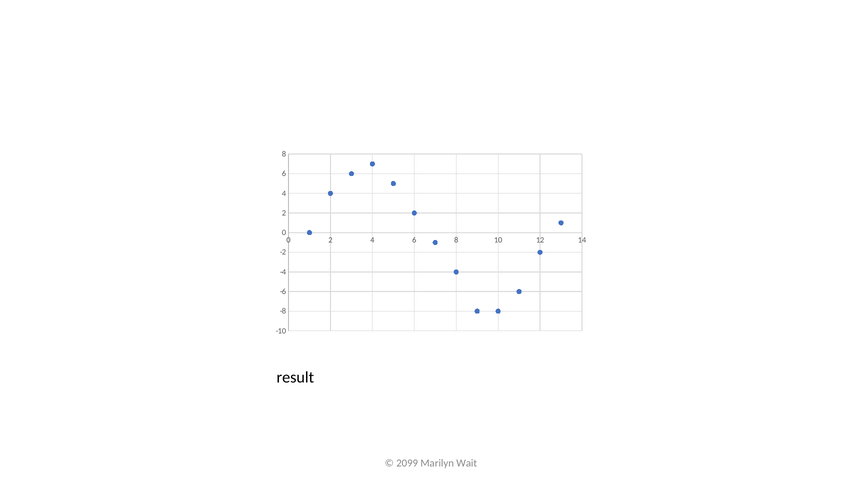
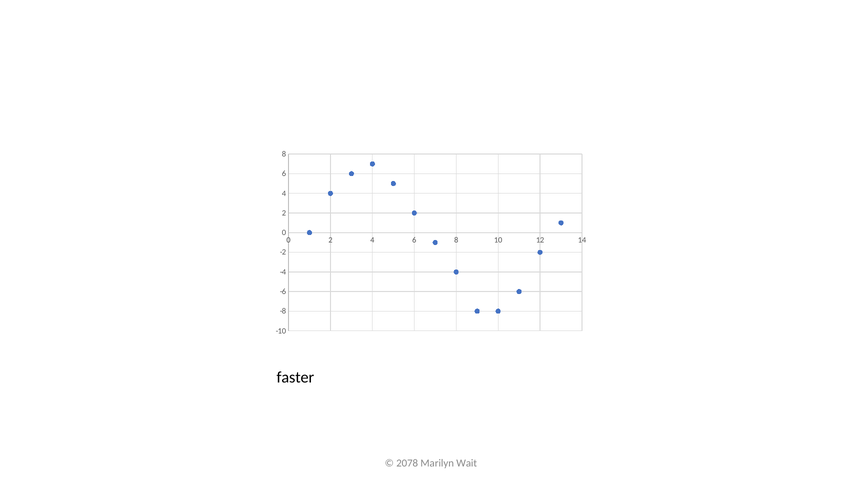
result: result -> faster
2099: 2099 -> 2078
